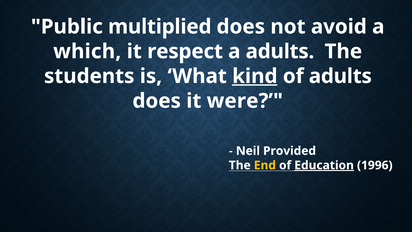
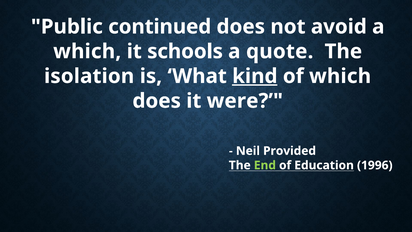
multiplied: multiplied -> continued
respect: respect -> schools
a adults: adults -> quote
students: students -> isolation
of adults: adults -> which
End colour: yellow -> light green
Education underline: present -> none
